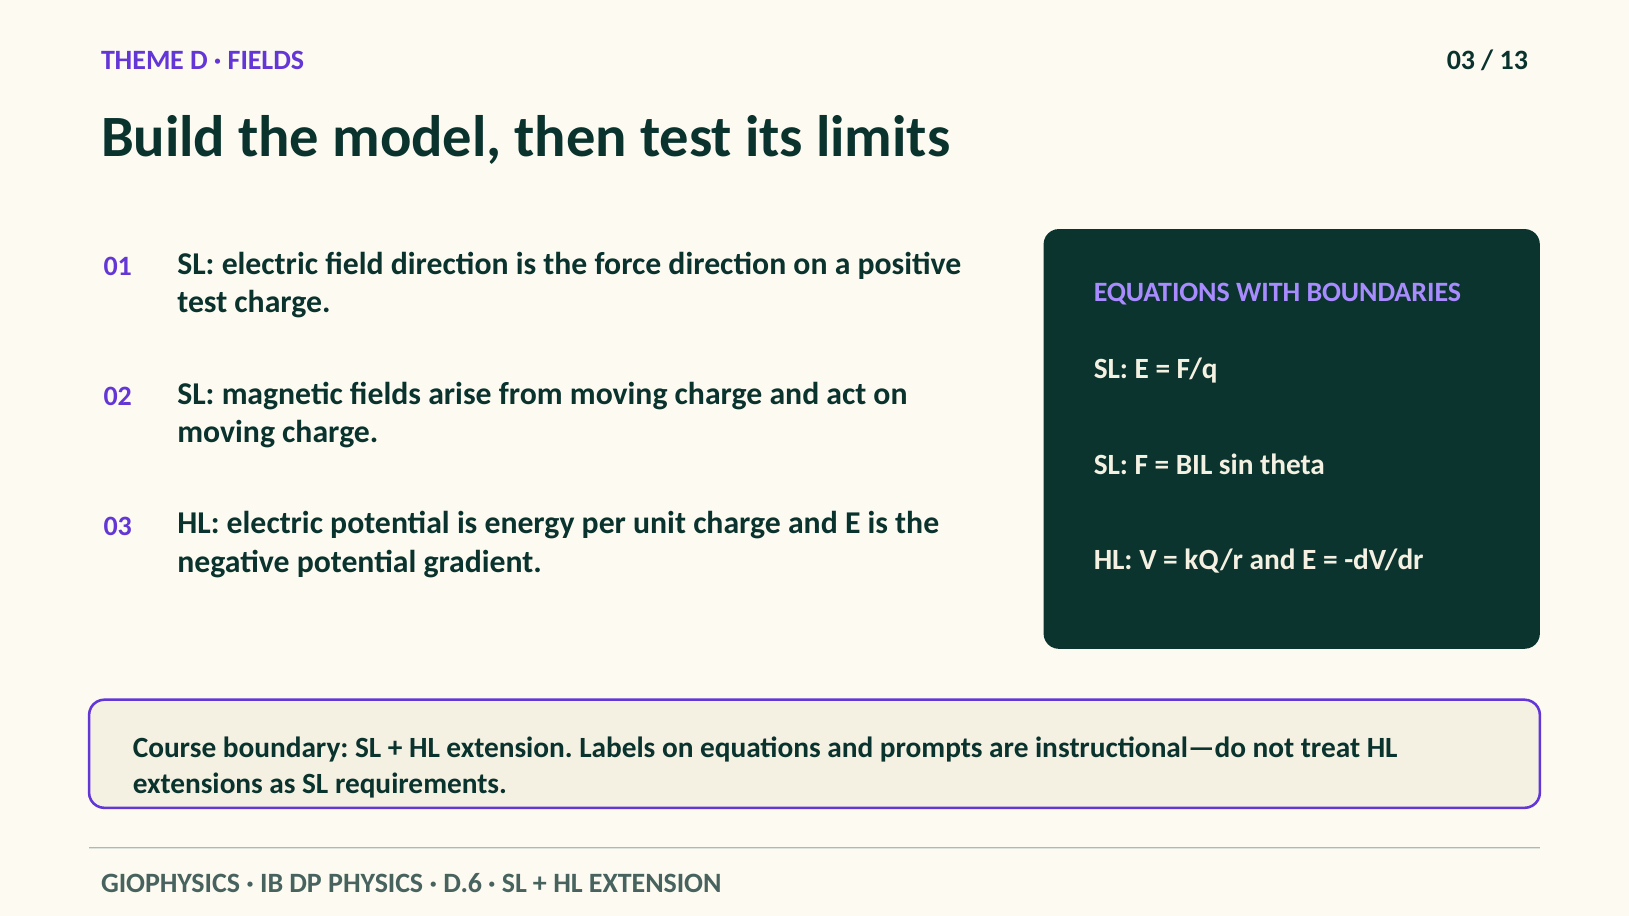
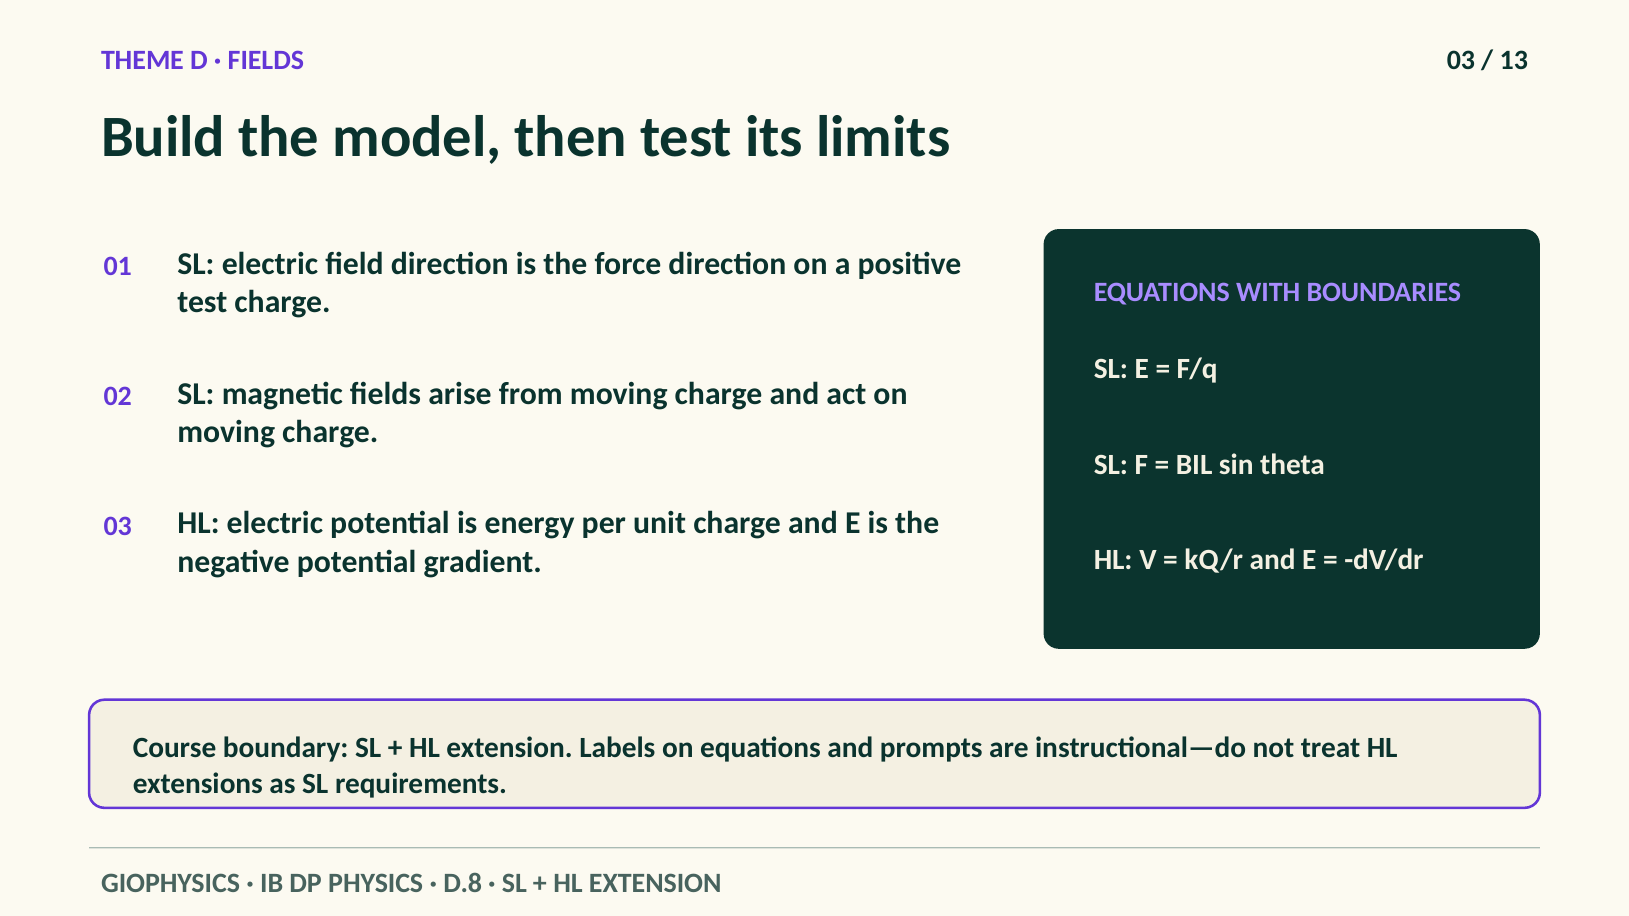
D.6: D.6 -> D.8
